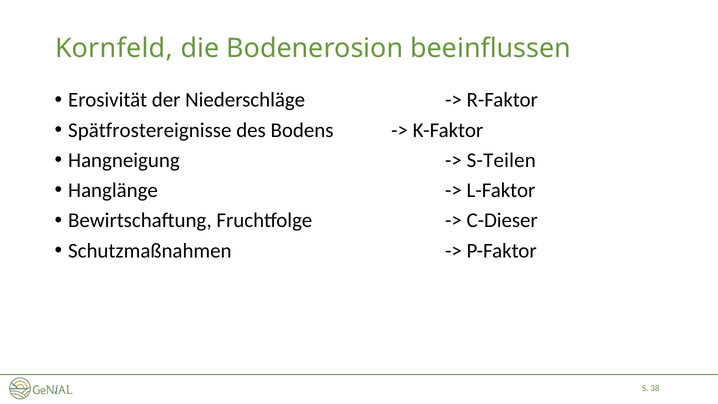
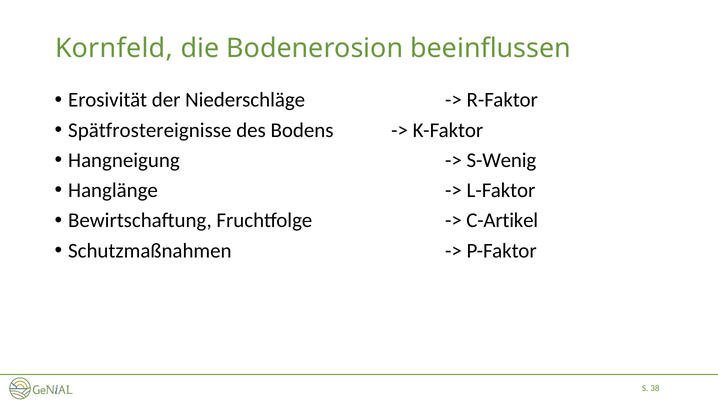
S-Teilen: S-Teilen -> S-Wenig
C-Dieser: C-Dieser -> C-Artikel
